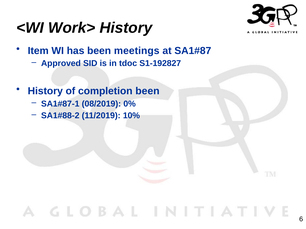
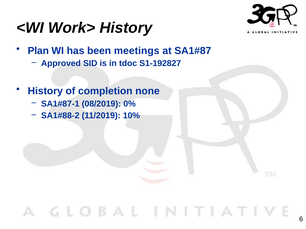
Item: Item -> Plan
completion been: been -> none
